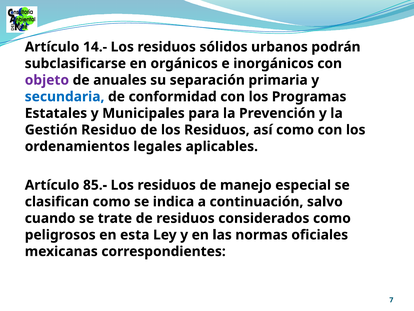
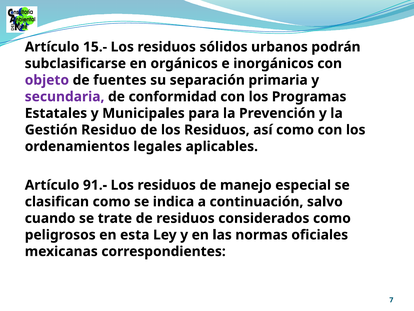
14.-: 14.- -> 15.-
anuales: anuales -> fuentes
secundaria colour: blue -> purple
85.-: 85.- -> 91.-
